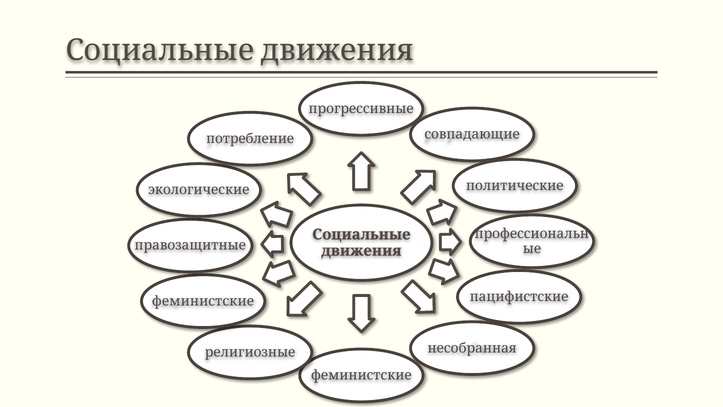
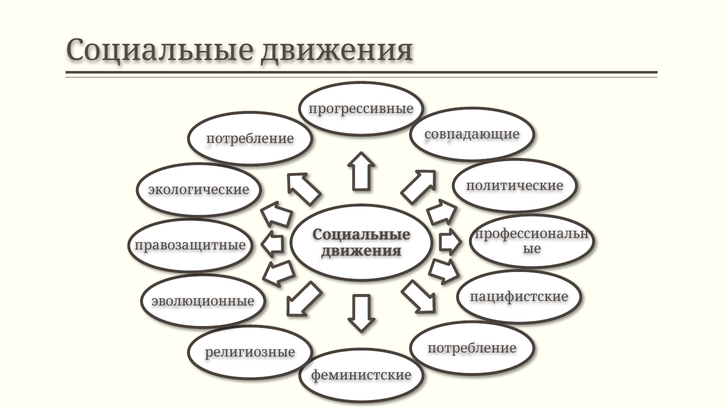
феминистские at (203, 301): феминистские -> эволюционные
несобранная at (472, 348): несобранная -> потребление
